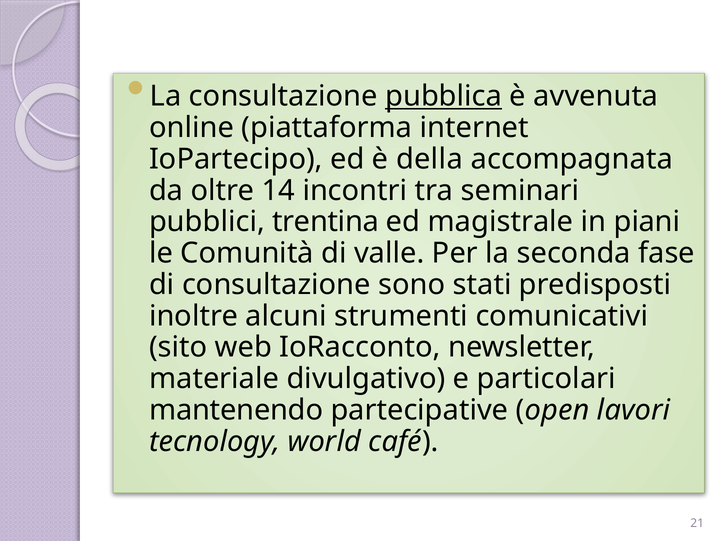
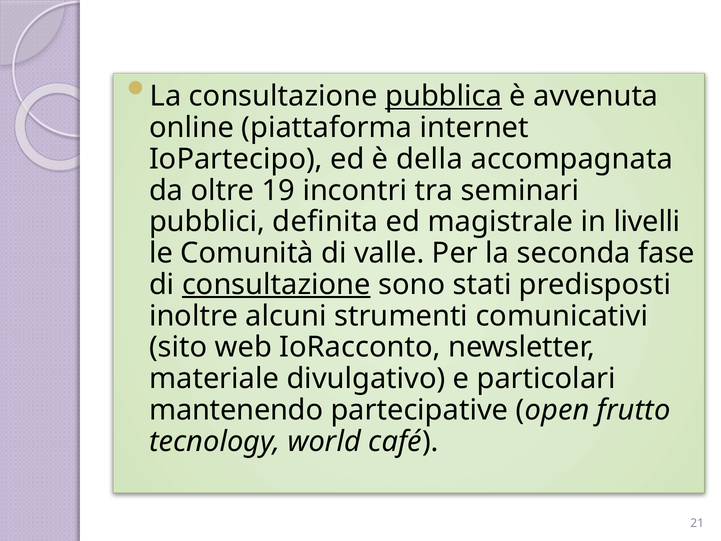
14: 14 -> 19
trentina: trentina -> definita
piani: piani -> livelli
consultazione at (276, 284) underline: none -> present
lavori: lavori -> frutto
